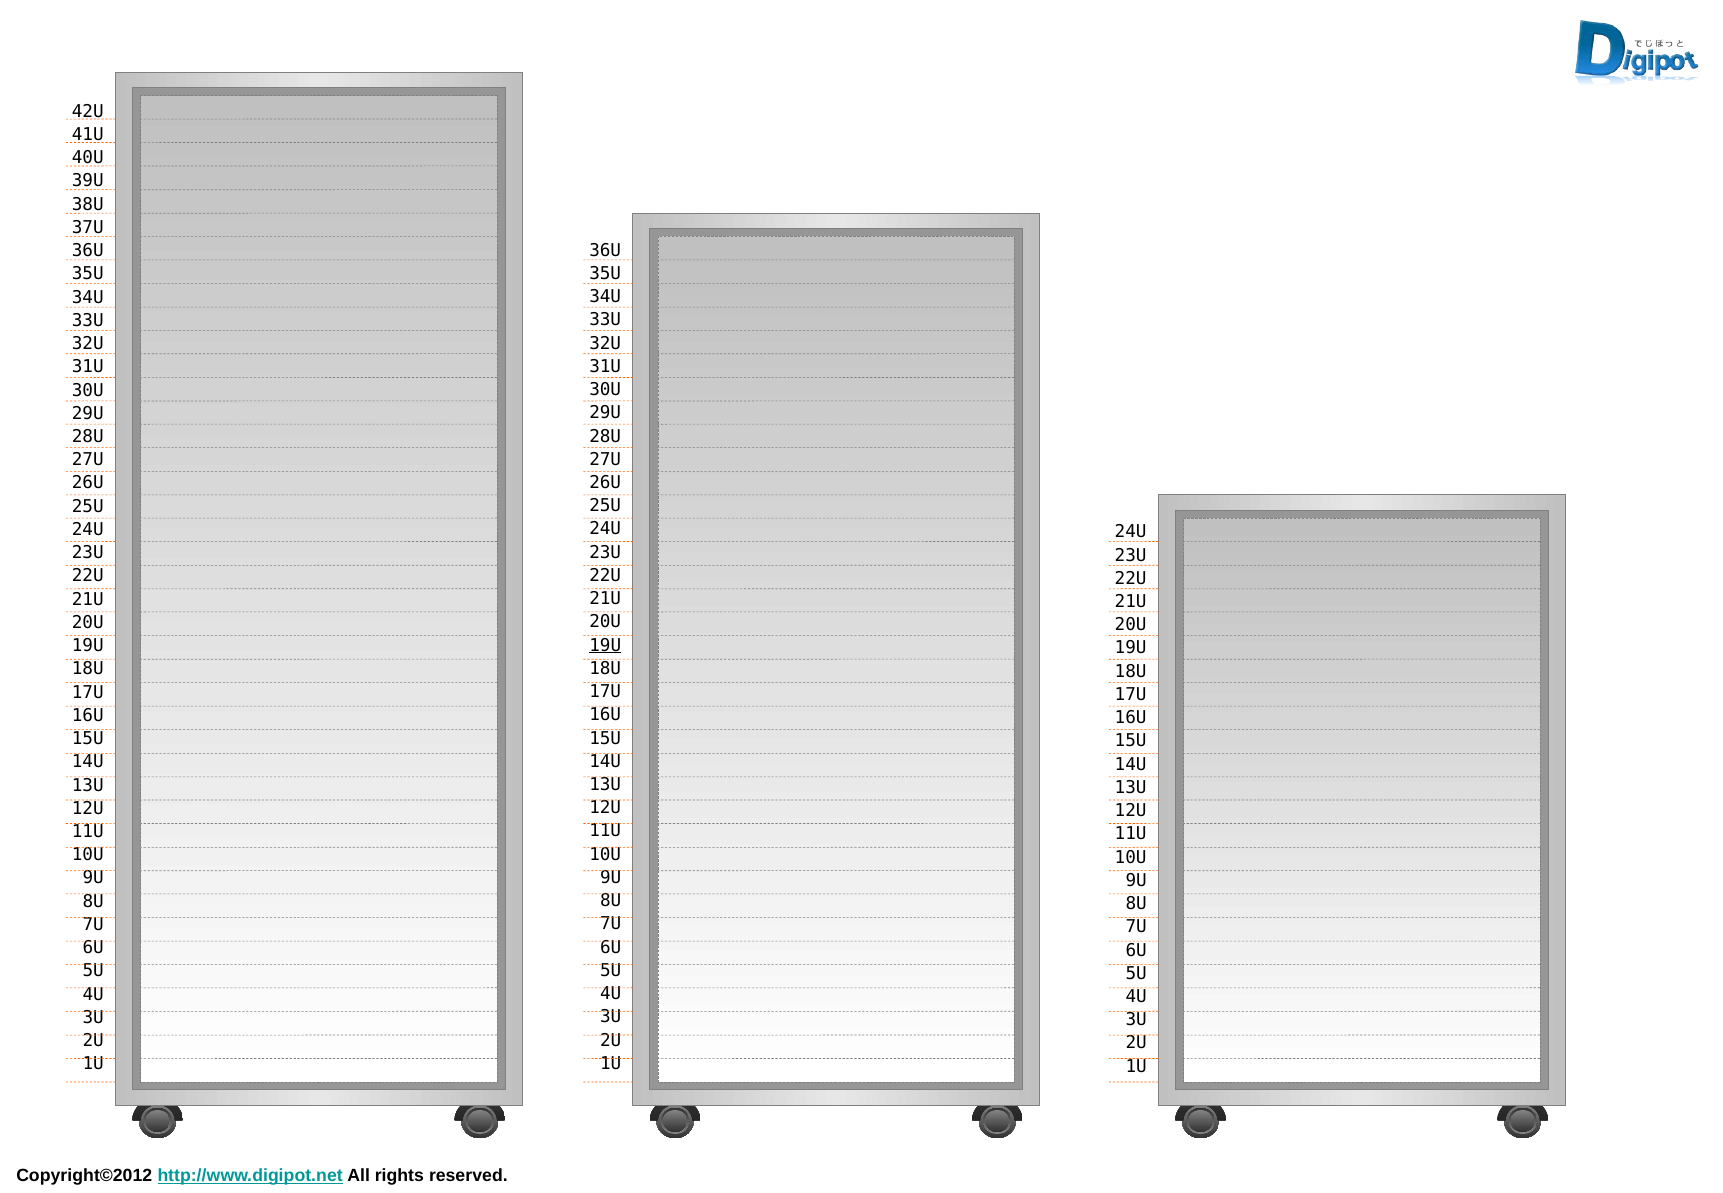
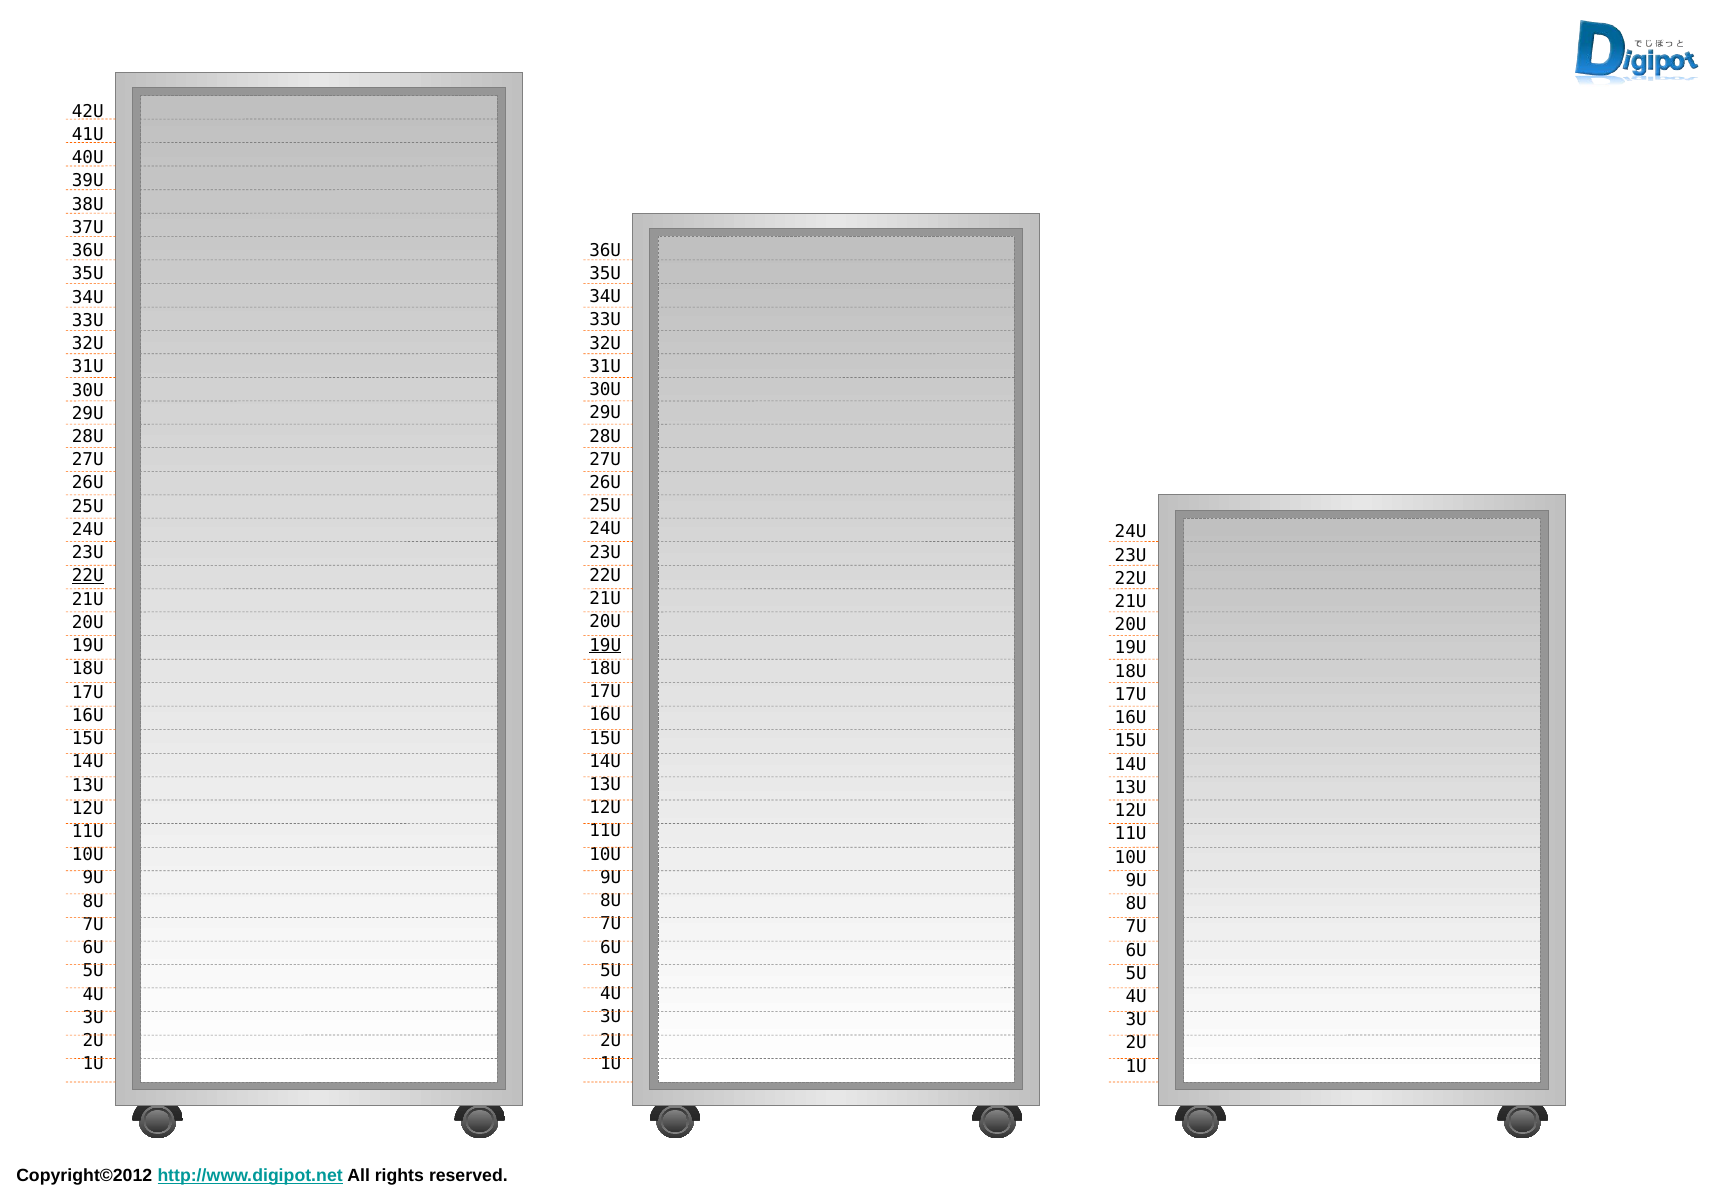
22U at (88, 576) underline: none -> present
